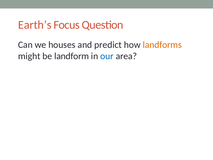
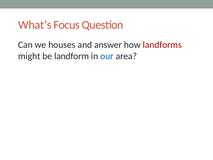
Earth’s: Earth’s -> What’s
predict: predict -> answer
landforms colour: orange -> red
